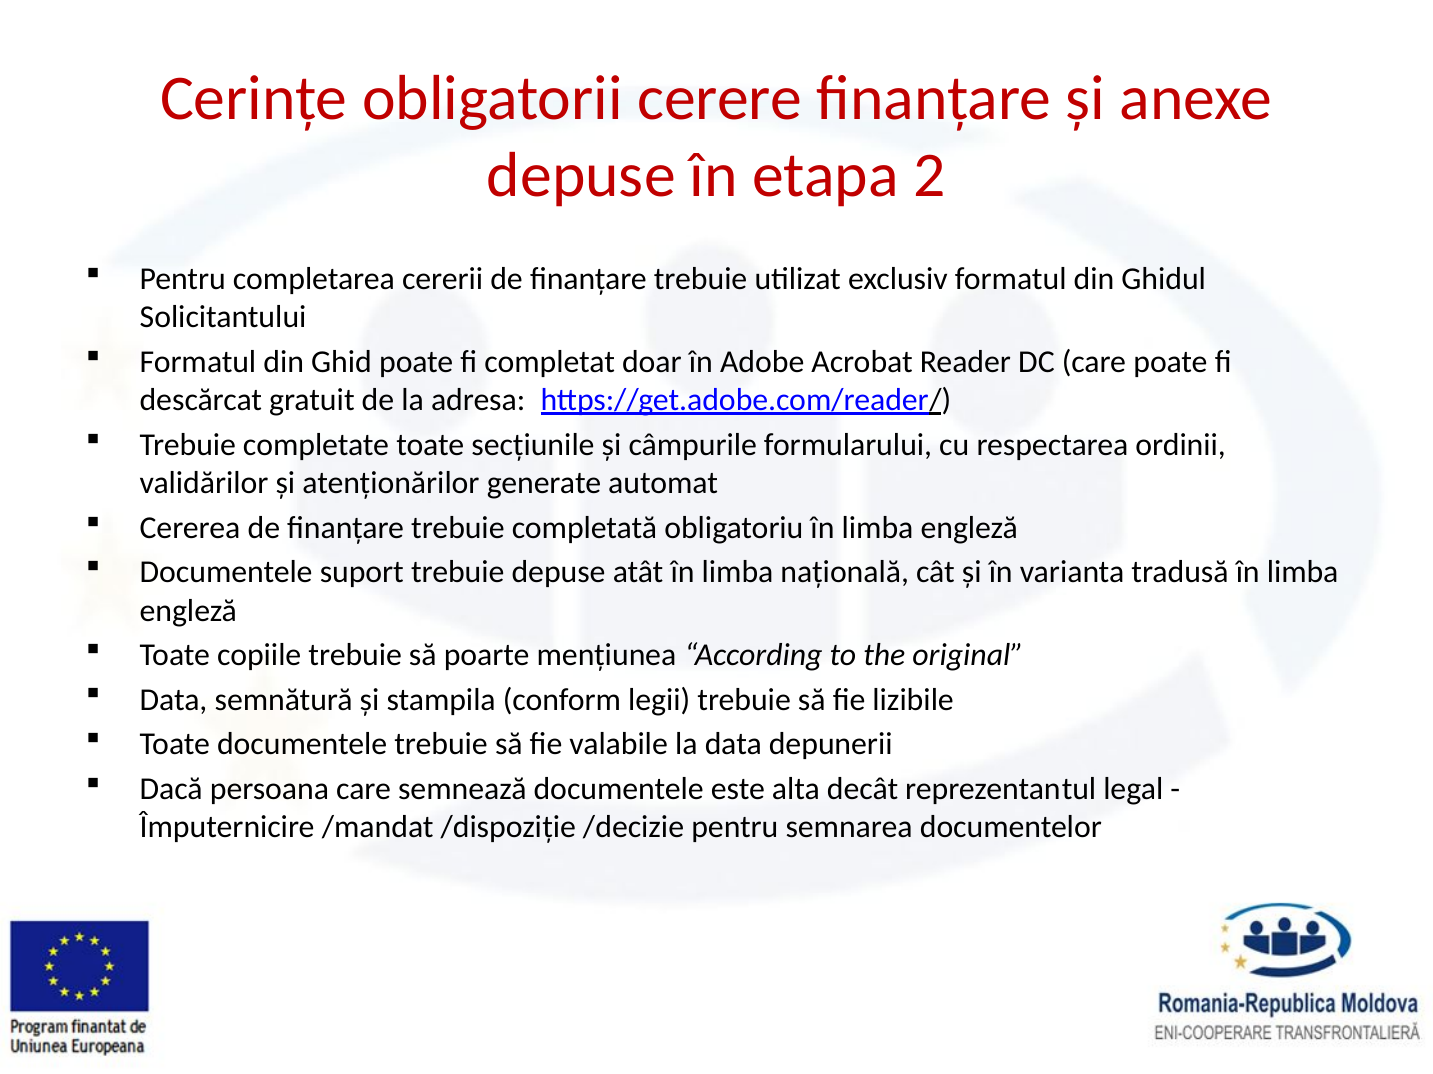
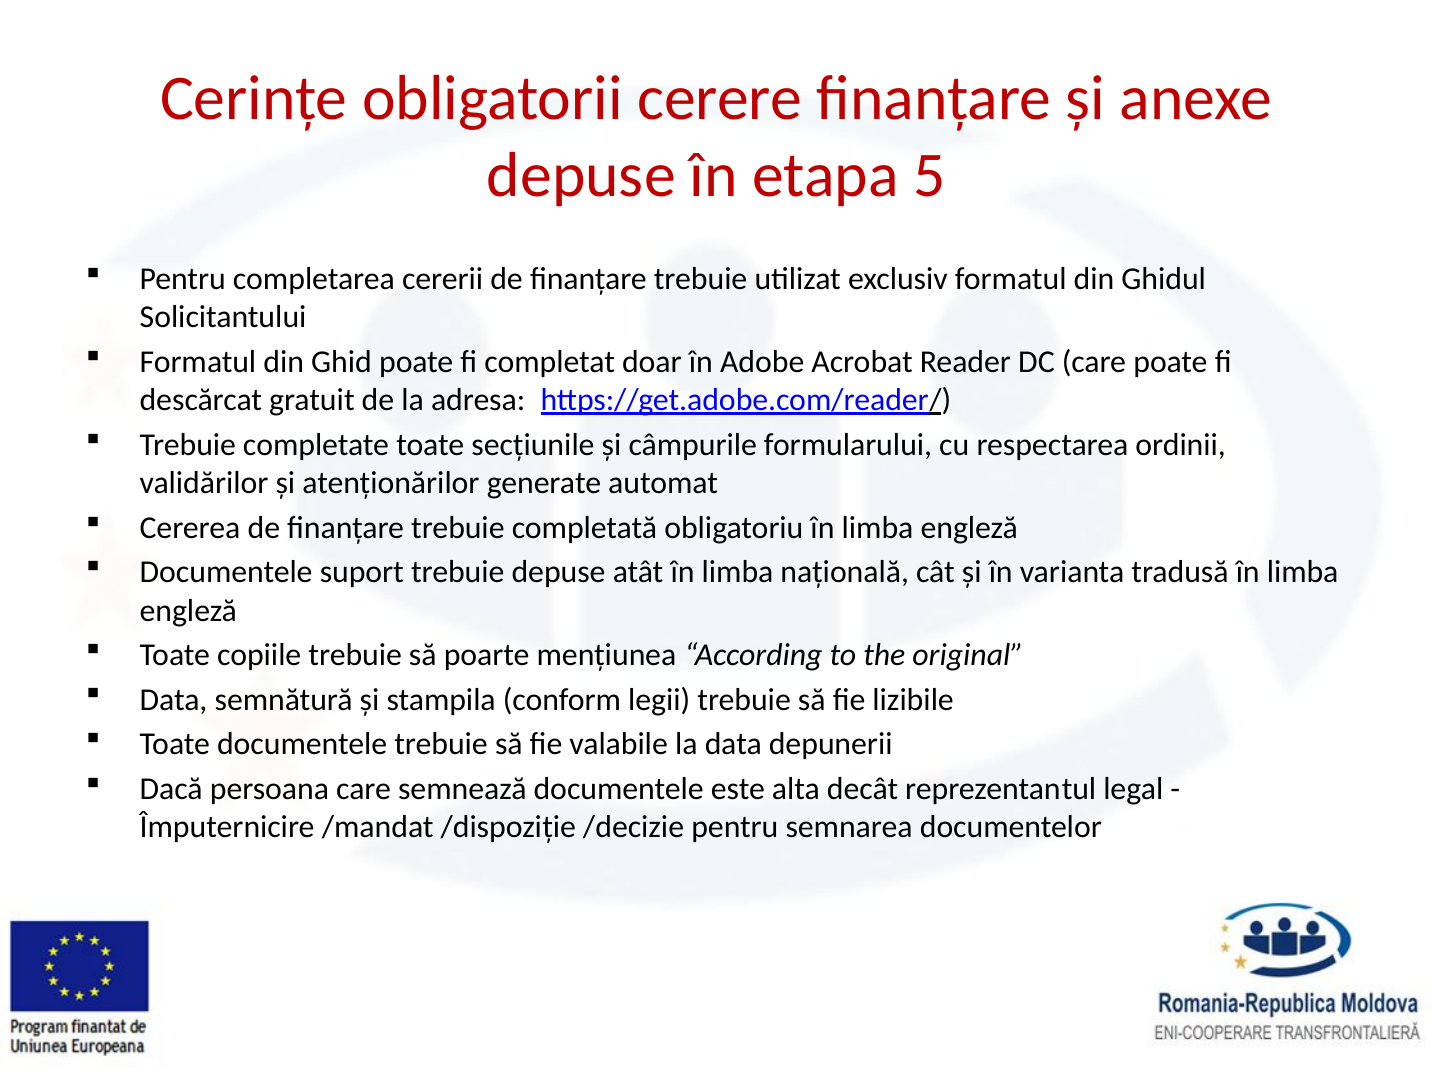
2: 2 -> 5
